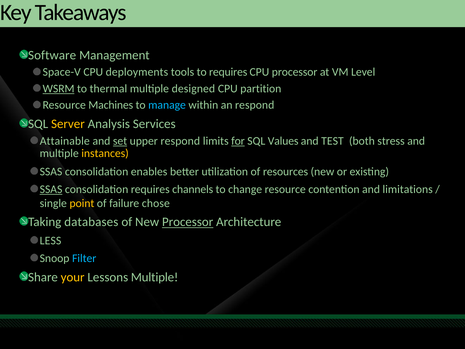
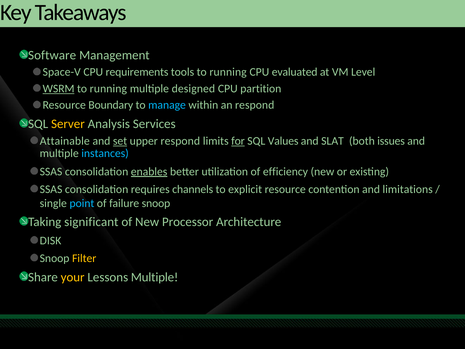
deployments: deployments -> requirements
tools to requires: requires -> running
CPU processor: processor -> evaluated
thermal at (108, 89): thermal -> running
Machines: Machines -> Boundary
TEST: TEST -> SLAT
stress: stress -> issues
instances colour: yellow -> light blue
enables underline: none -> present
resources: resources -> efficiency
SSAS at (51, 189) underline: present -> none
change: change -> explicit
point colour: yellow -> light blue
failure chose: chose -> snoop
databases: databases -> significant
Processor at (188, 222) underline: present -> none
LESS: LESS -> DISK
Filter colour: light blue -> yellow
